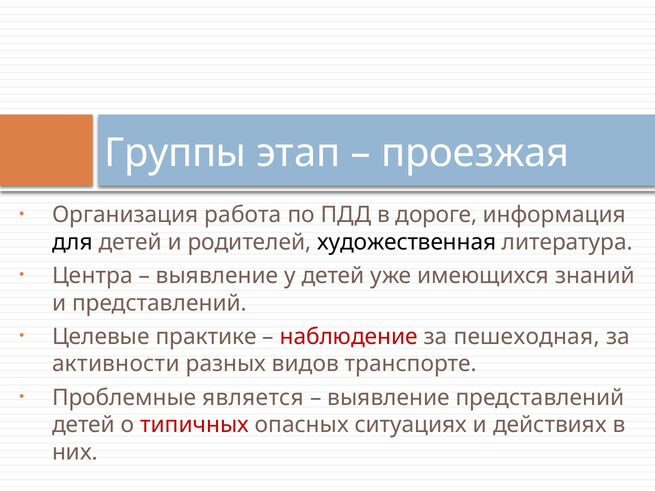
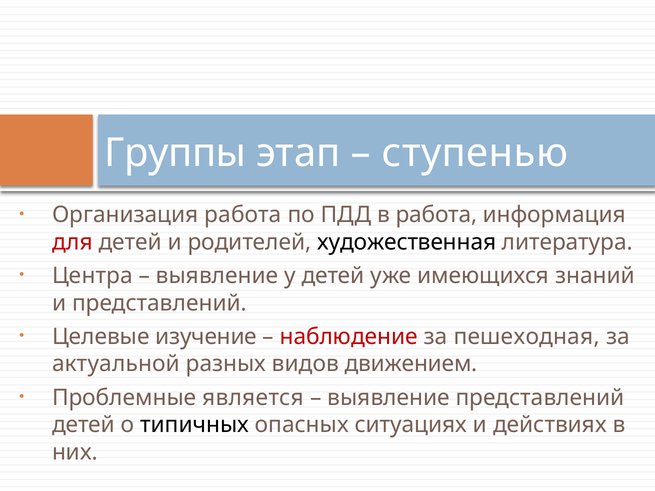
проезжая: проезжая -> ступенью
в дороге: дороге -> работа
для colour: black -> red
практике: практике -> изучение
активности: активности -> актуальной
транспорте: транспорте -> движением
типичных colour: red -> black
